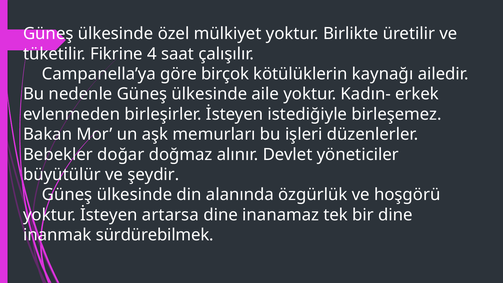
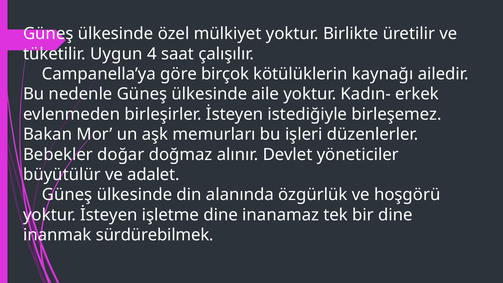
Fikrine: Fikrine -> Uygun
şeydir: şeydir -> adalet
artarsa: artarsa -> işletme
